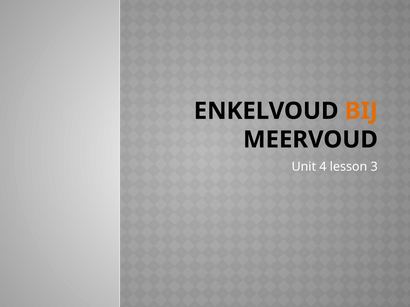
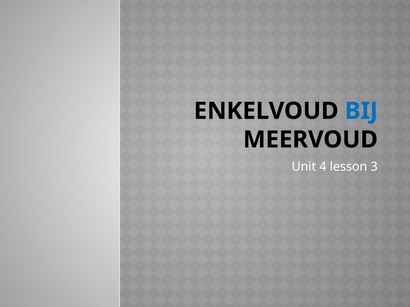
BIJ colour: orange -> blue
